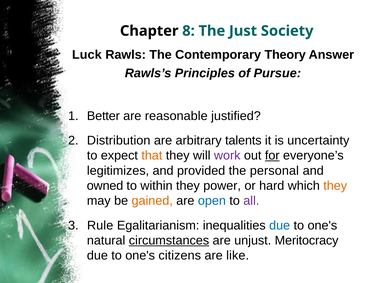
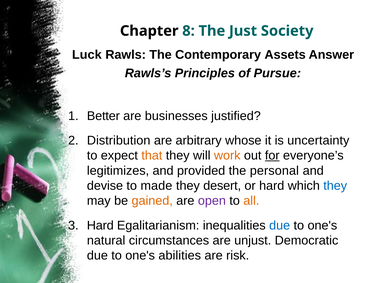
Theory: Theory -> Assets
reasonable: reasonable -> businesses
talents: talents -> whose
work colour: purple -> orange
owned: owned -> devise
within: within -> made
power: power -> desert
they at (335, 186) colour: orange -> blue
open colour: blue -> purple
all colour: purple -> orange
Rule at (100, 225): Rule -> Hard
circumstances underline: present -> none
Meritocracy: Meritocracy -> Democratic
citizens: citizens -> abilities
like: like -> risk
